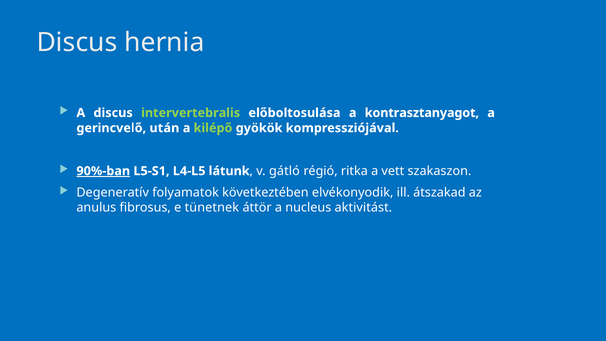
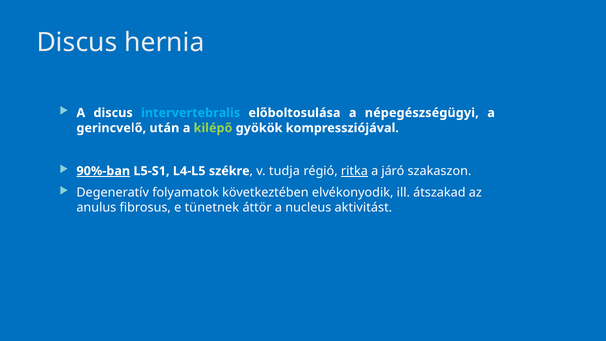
intervertebralis colour: light green -> light blue
kontrasztanyagot: kontrasztanyagot -> népegészségügyi
látunk: látunk -> székre
gátló: gátló -> tudja
ritka underline: none -> present
vett: vett -> járó
